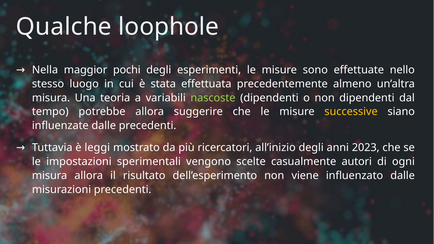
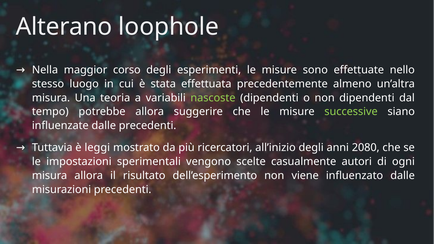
Qualche: Qualche -> Alterano
pochi: pochi -> corso
successive colour: yellow -> light green
2023: 2023 -> 2080
